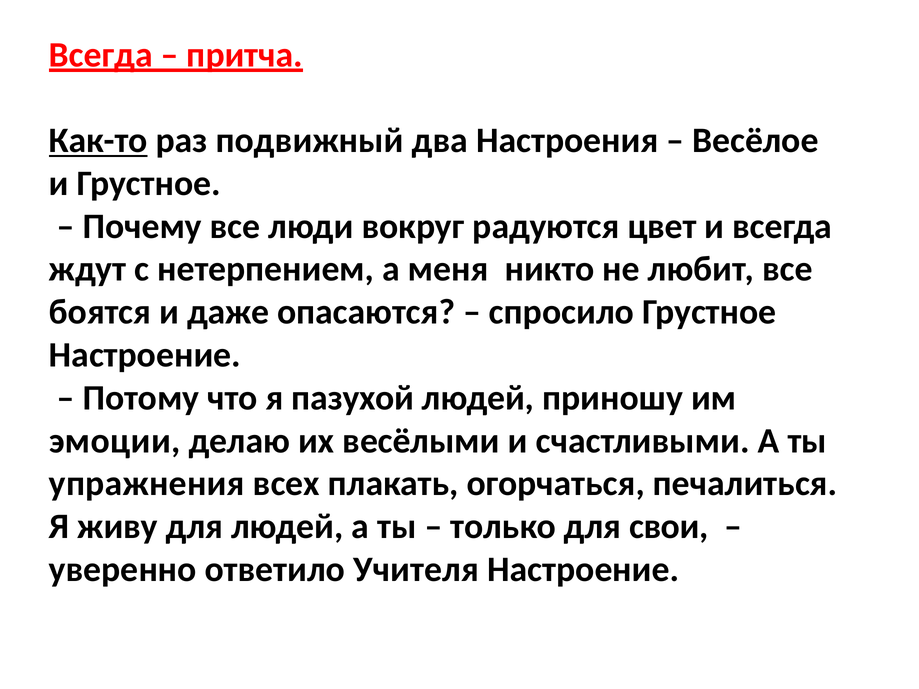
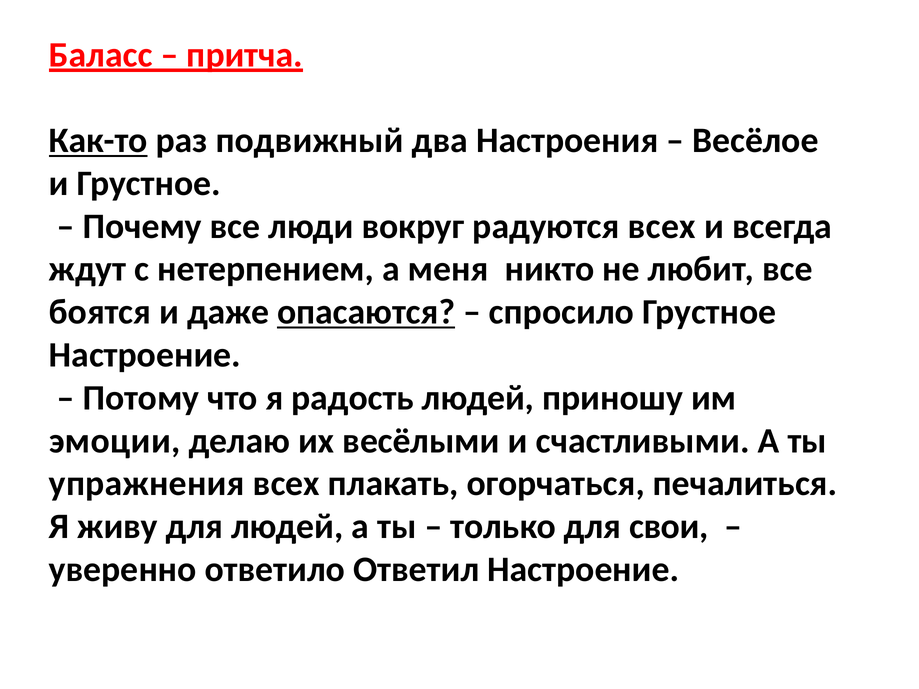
Всегда at (101, 55): Всегда -> Баласс
радуются цвет: цвет -> всех
опасаются underline: none -> present
пазухой: пазухой -> радость
Учителя: Учителя -> Ответил
